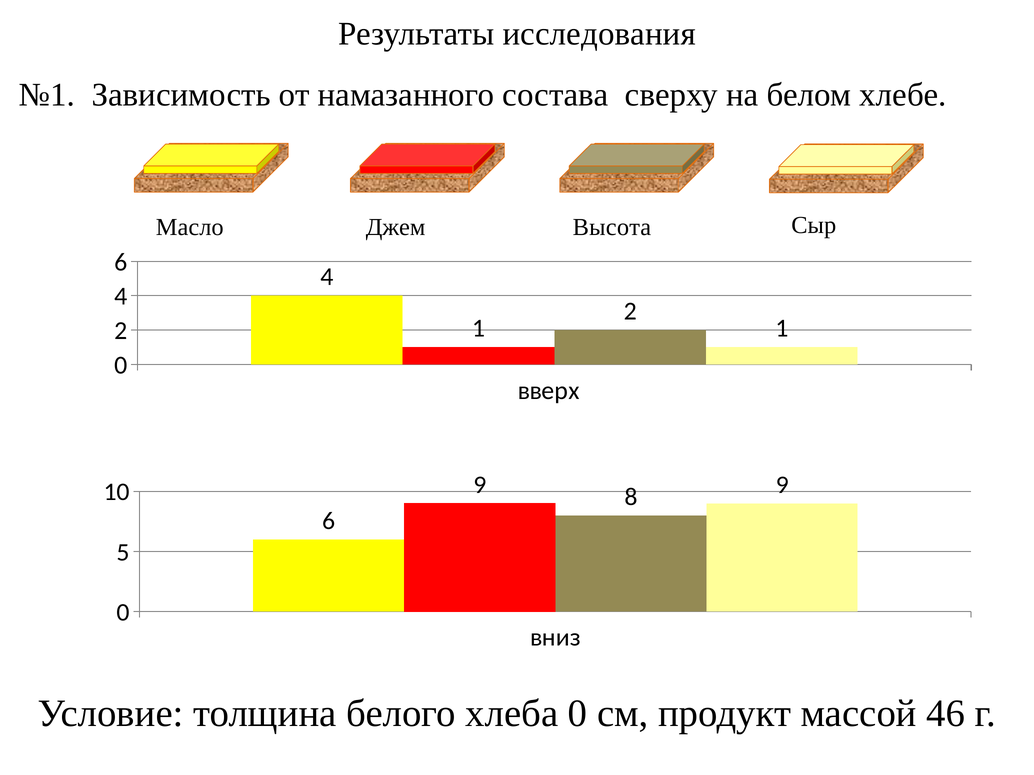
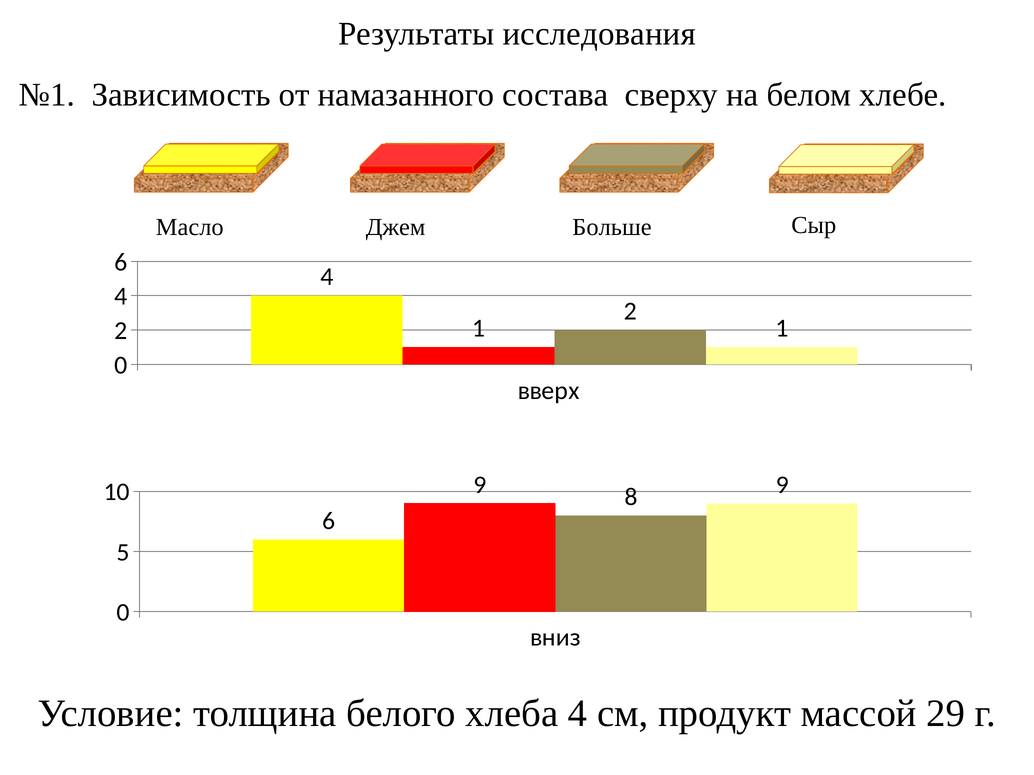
Высота: Высота -> Больше
хлеба 0: 0 -> 4
46: 46 -> 29
